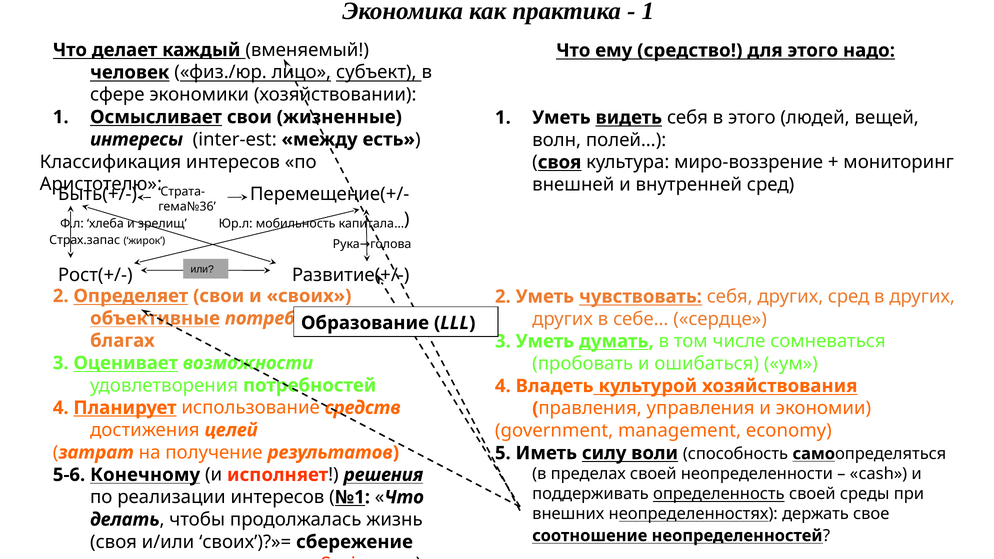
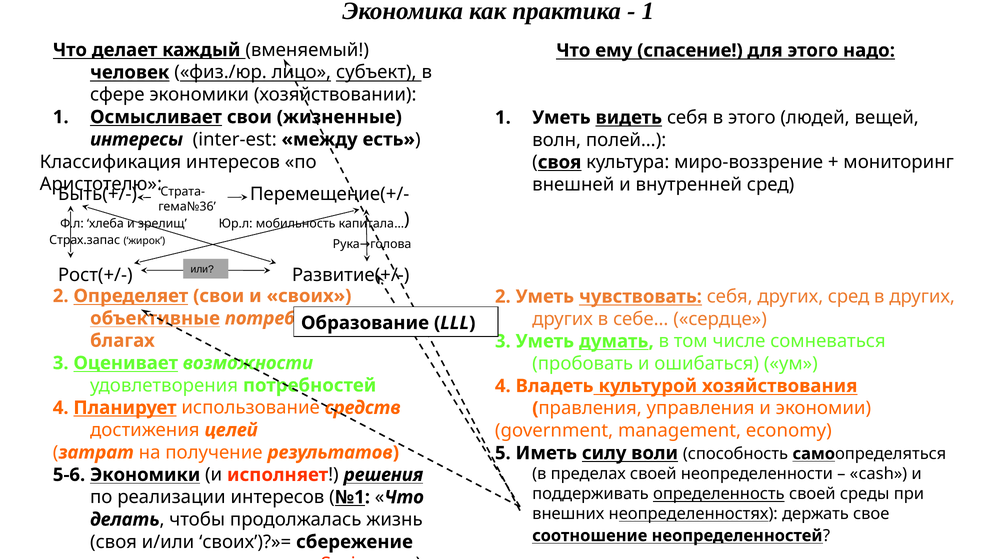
ему средство: средство -> спасение
5-6 Конечному: Конечному -> Экономики
